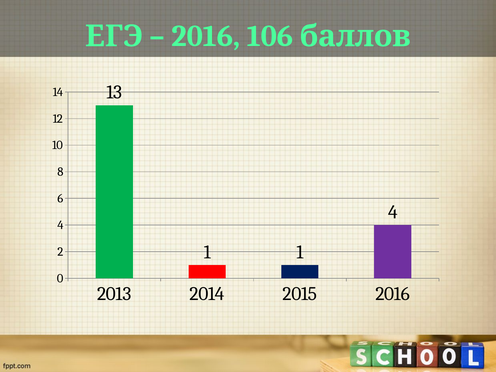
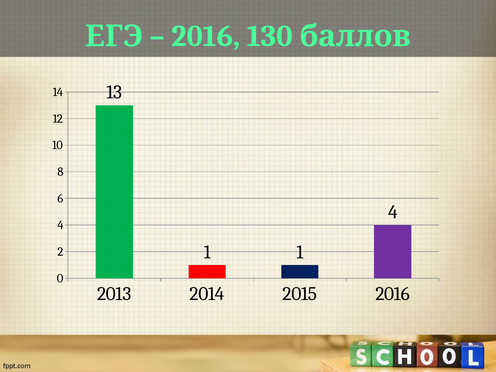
106: 106 -> 130
